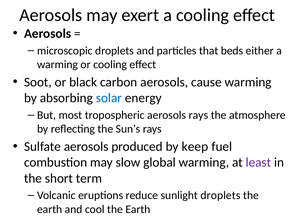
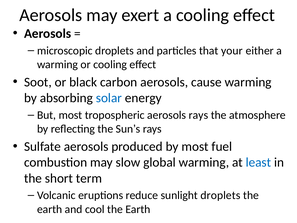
beds: beds -> your
by keep: keep -> most
least colour: purple -> blue
